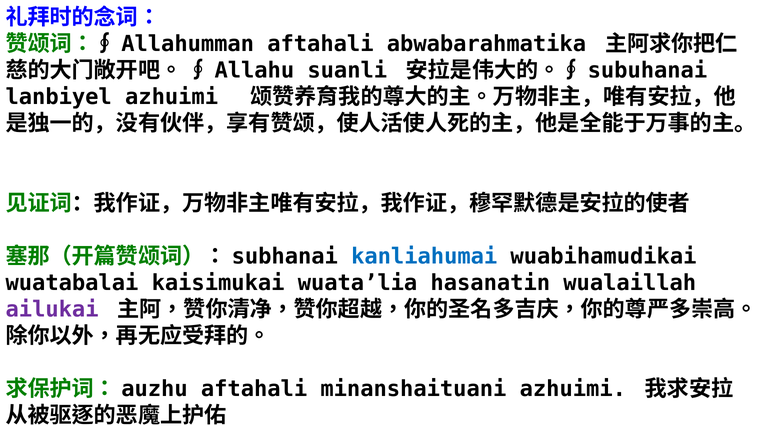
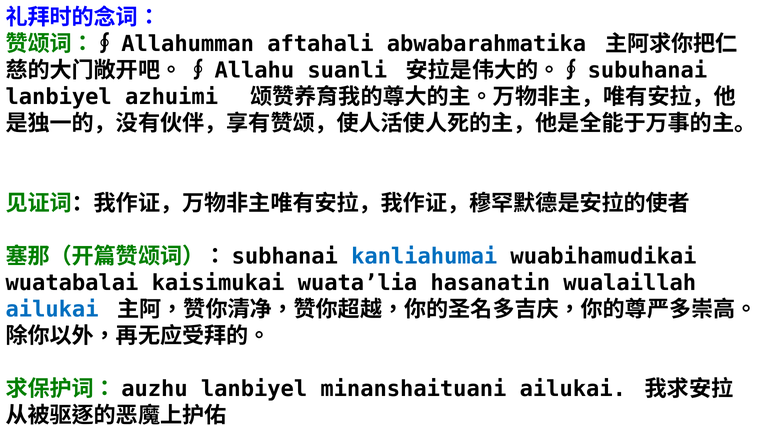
ailukai at (52, 310) colour: purple -> blue
aftahali at (254, 389): aftahali -> lanbiyel
minanshaituani azhuimi: azhuimi -> ailukai
